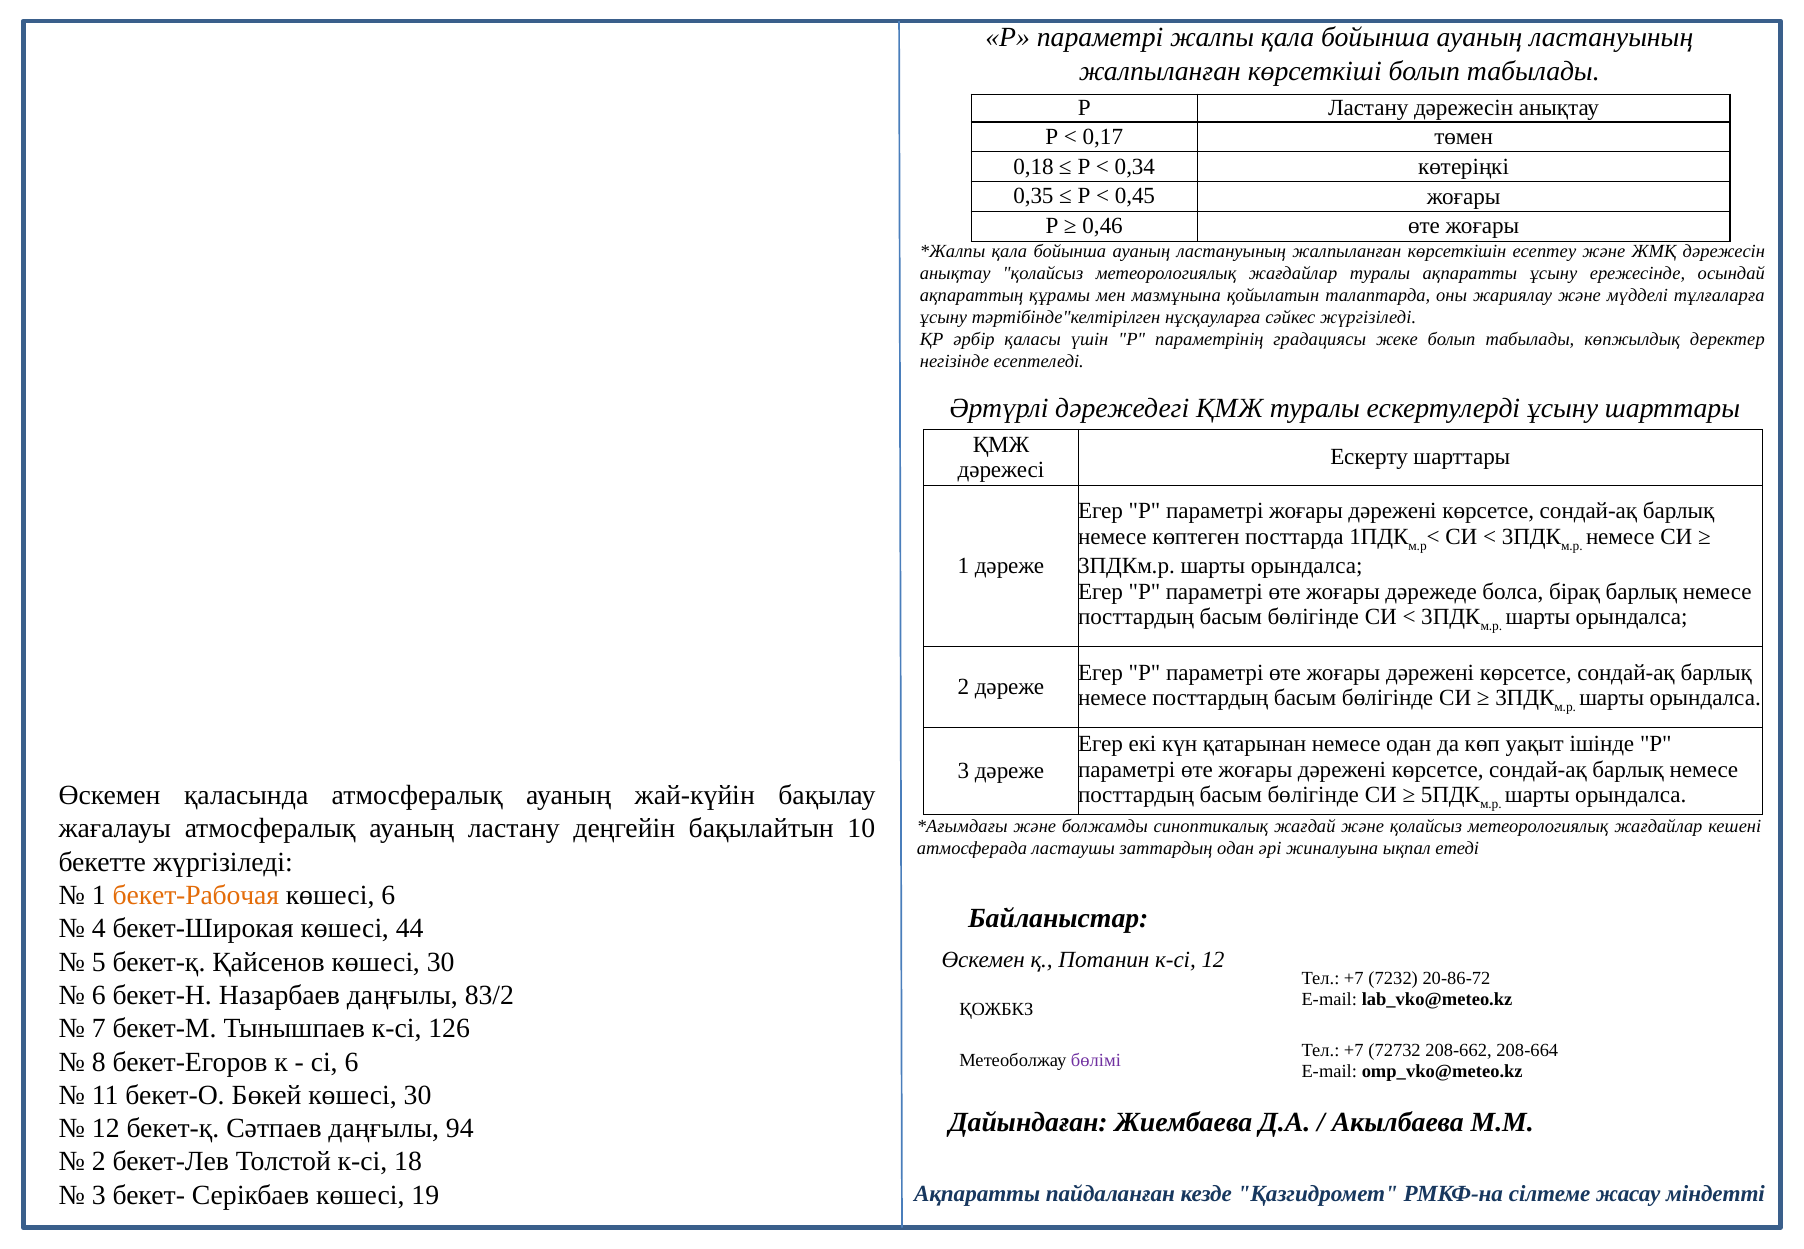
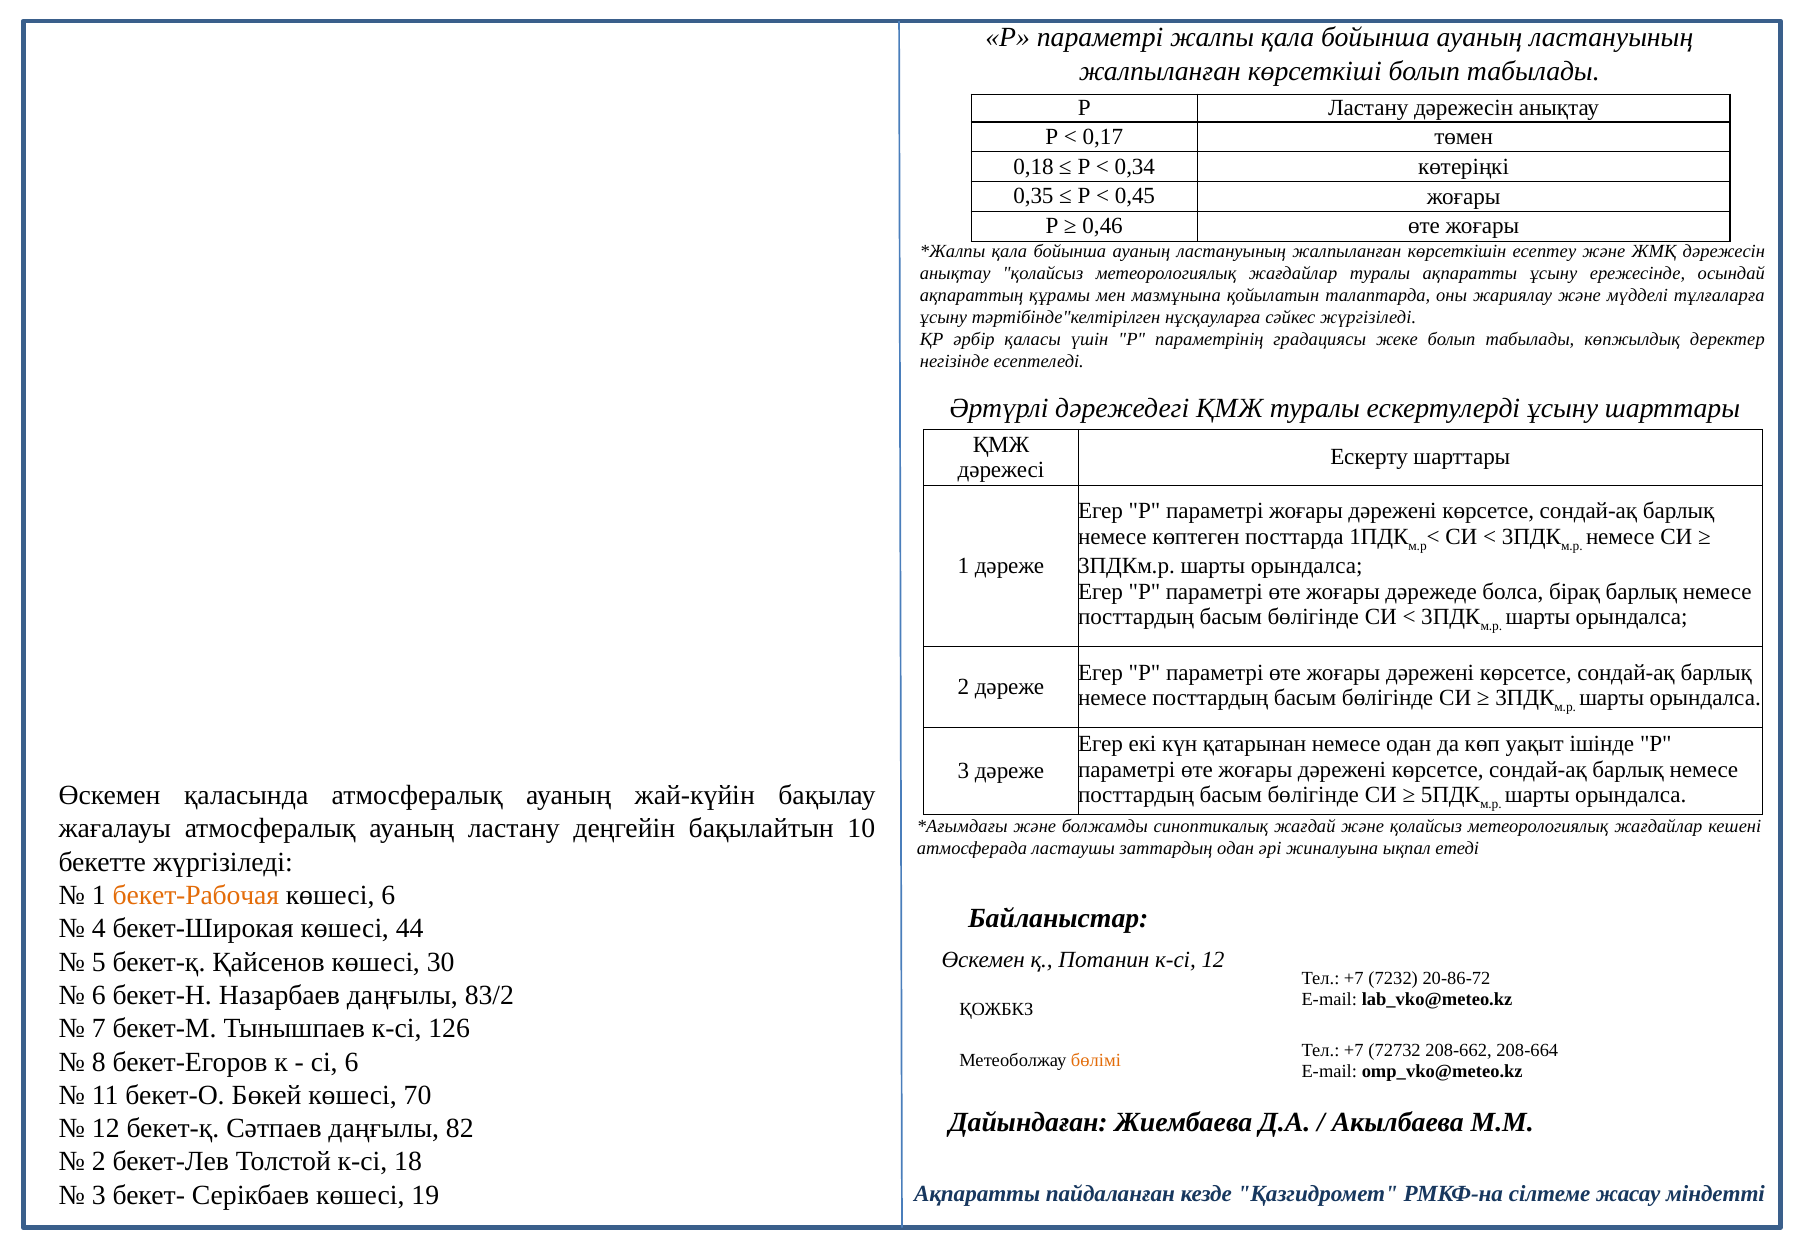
бөлімі colour: purple -> orange
Бөкей көшесі 30: 30 -> 70
94: 94 -> 82
